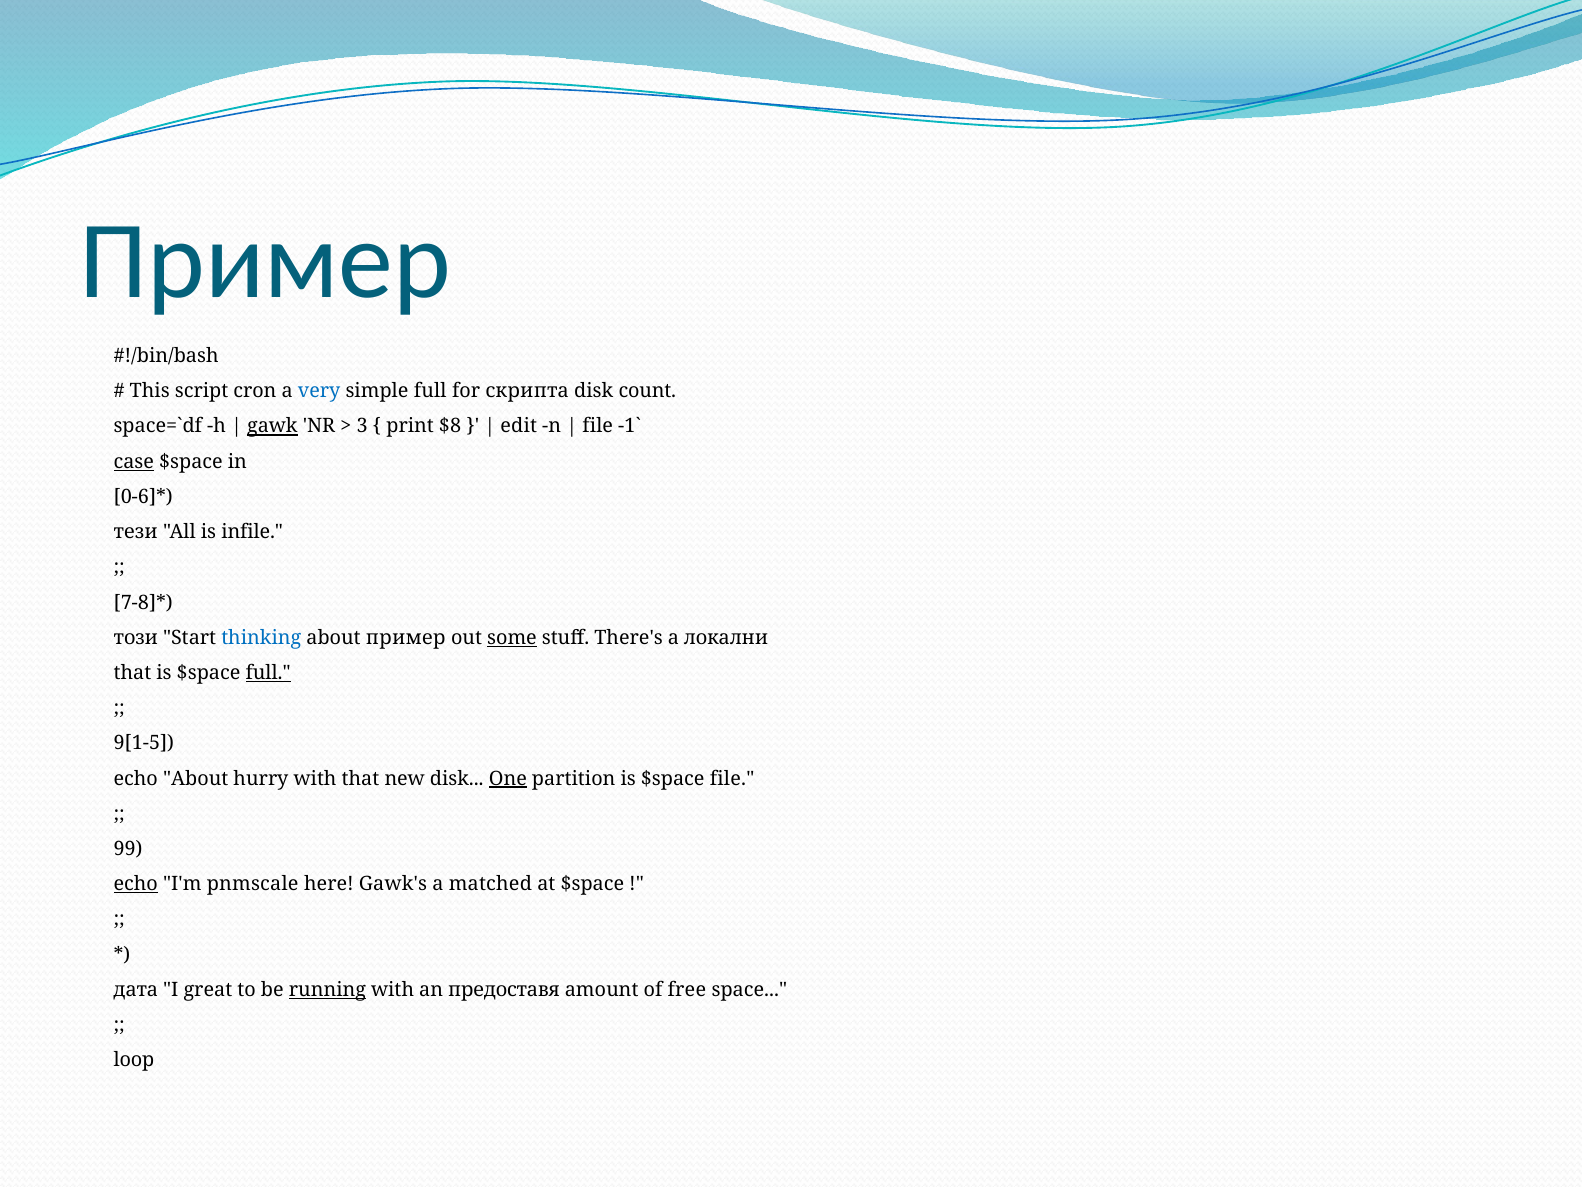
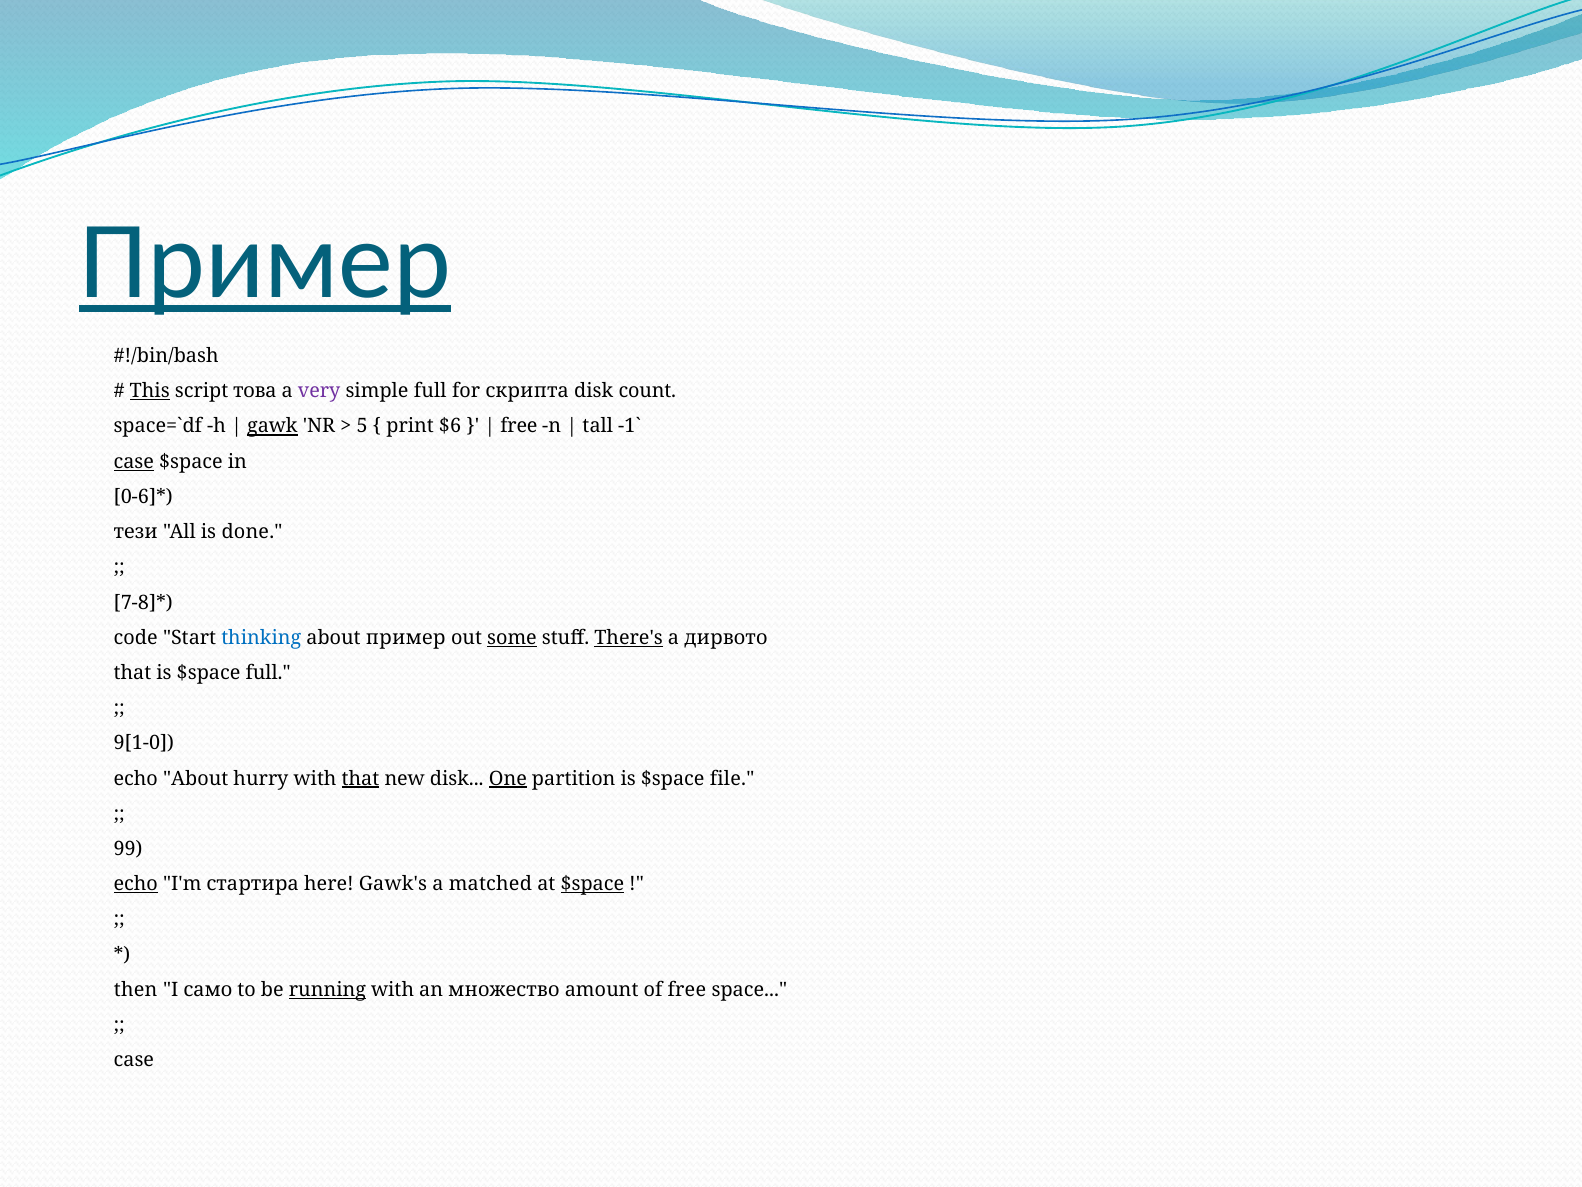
Пример at (265, 261) underline: none -> present
This underline: none -> present
cron: cron -> това
very colour: blue -> purple
3: 3 -> 5
$8: $8 -> $6
edit at (519, 426): edit -> free
file at (598, 426): file -> tall
infile: infile -> done
този: този -> code
There's underline: none -> present
локални: локални -> дирвото
full at (268, 673) underline: present -> none
9[1-5: 9[1-5 -> 9[1-0
that at (360, 778) underline: none -> present
pnmscale: pnmscale -> стартира
$space at (592, 884) underline: none -> present
дата: дата -> then
great: great -> само
предоставя: предоставя -> множество
loop at (134, 1060): loop -> case
